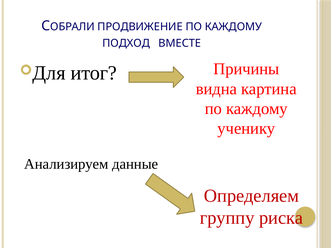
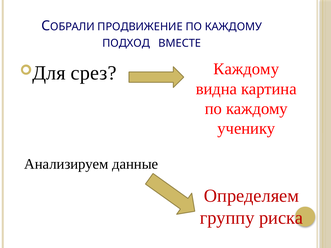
Причины at (246, 69): Причины -> Каждому
итог: итог -> срез
